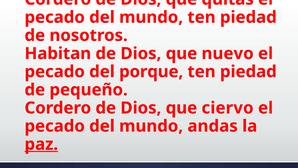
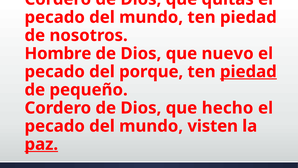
Habitan: Habitan -> Hombre
piedad at (248, 72) underline: none -> present
ciervo: ciervo -> hecho
andas: andas -> visten
